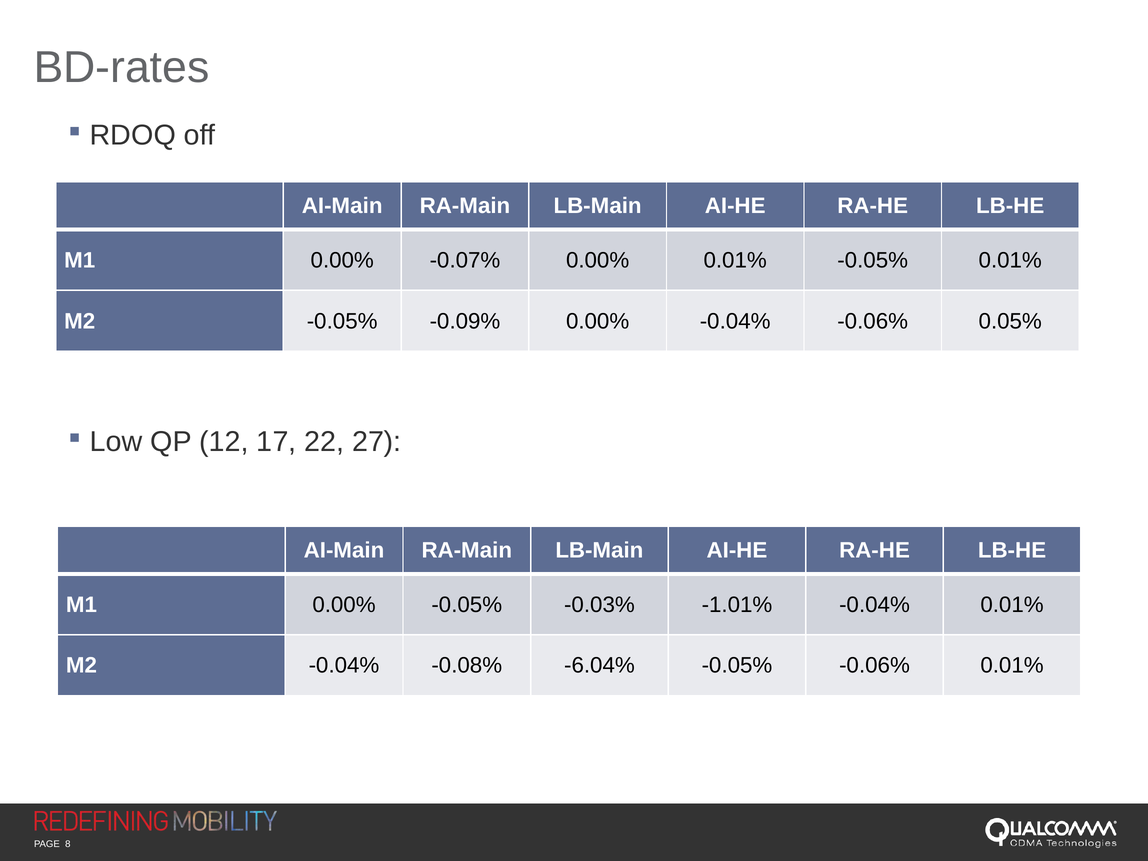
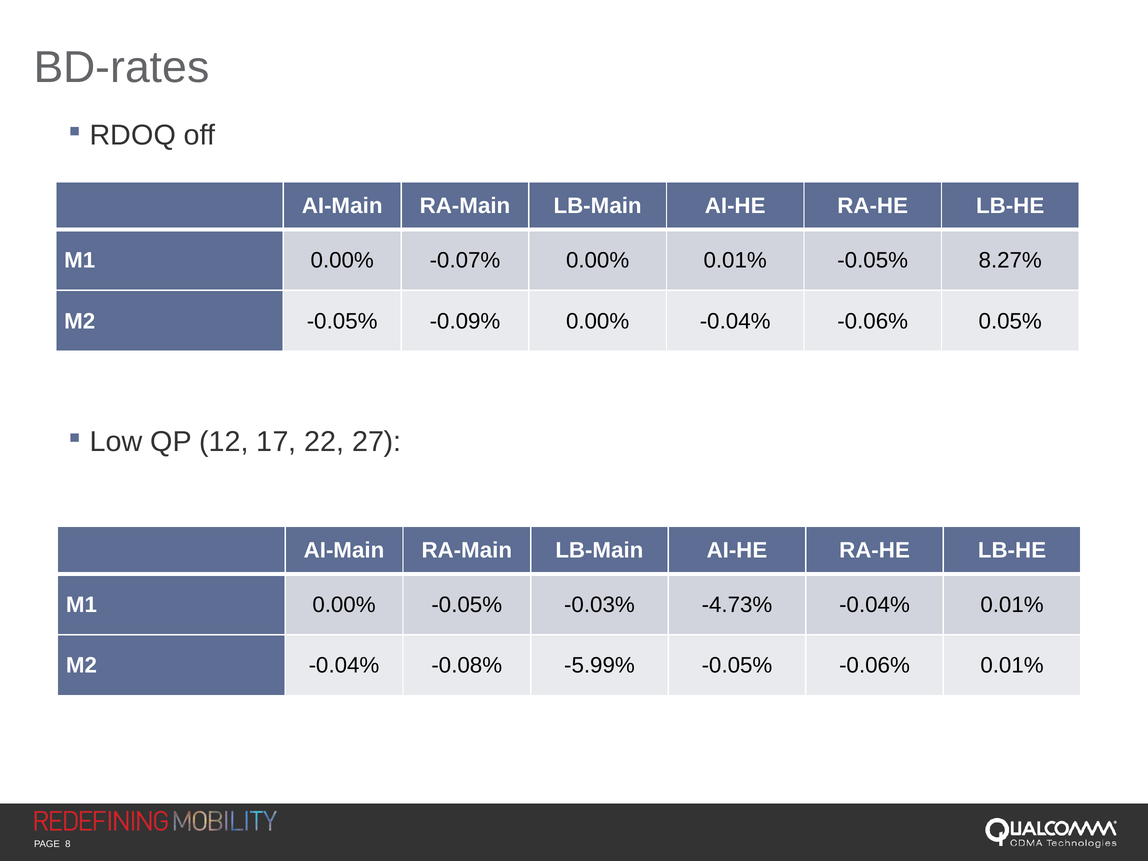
-0.05% 0.01%: 0.01% -> 8.27%
-1.01%: -1.01% -> -4.73%
-6.04%: -6.04% -> -5.99%
